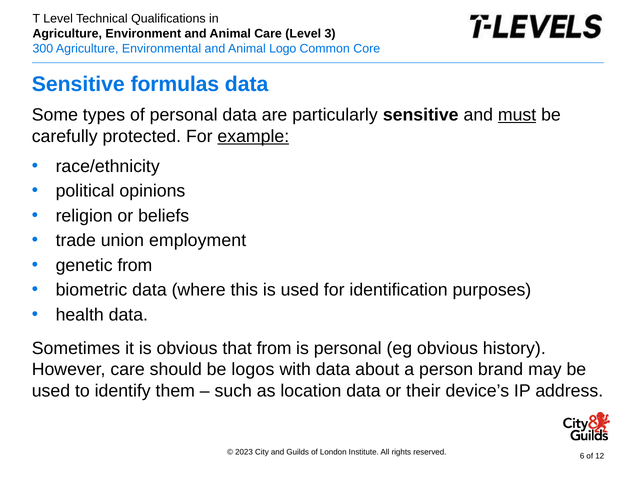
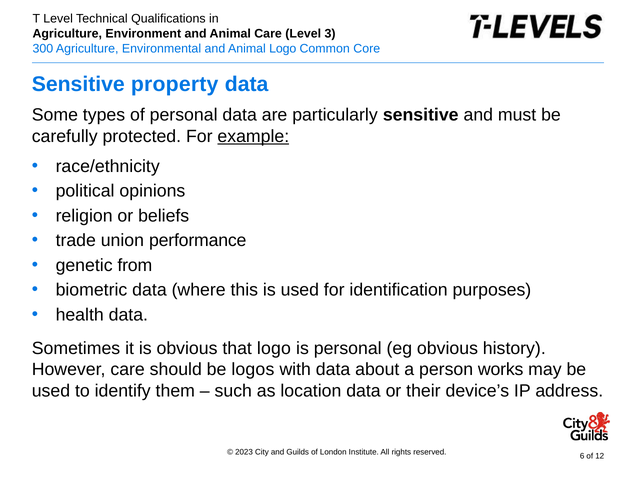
formulas: formulas -> property
must underline: present -> none
employment: employment -> performance
that from: from -> logo
brand: brand -> works
